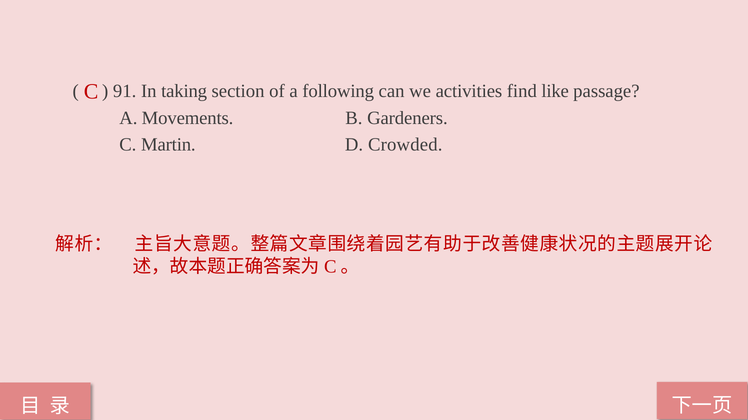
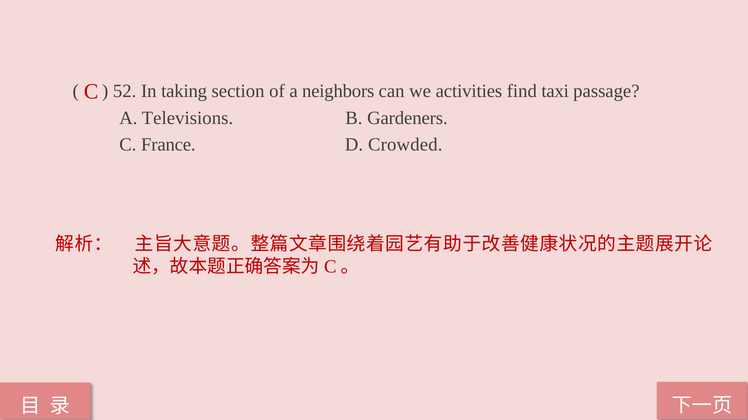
91: 91 -> 52
following: following -> neighbors
like: like -> taxi
Movements: Movements -> Televisions
Martin: Martin -> France
